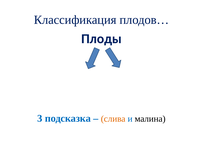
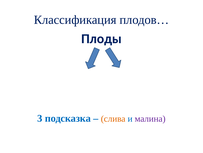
малина colour: black -> purple
